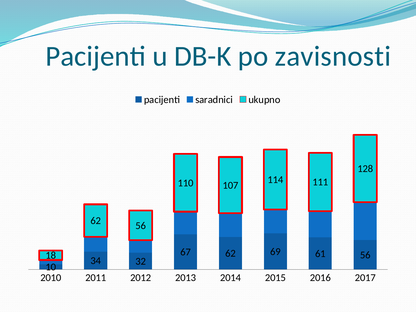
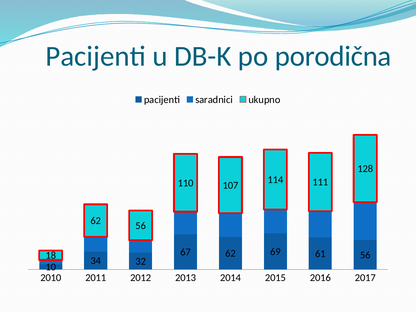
zavisnosti: zavisnosti -> porodična
